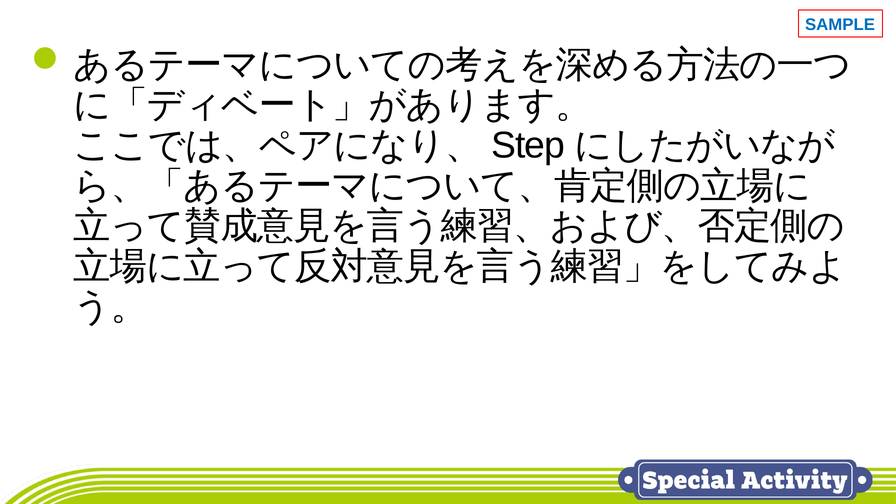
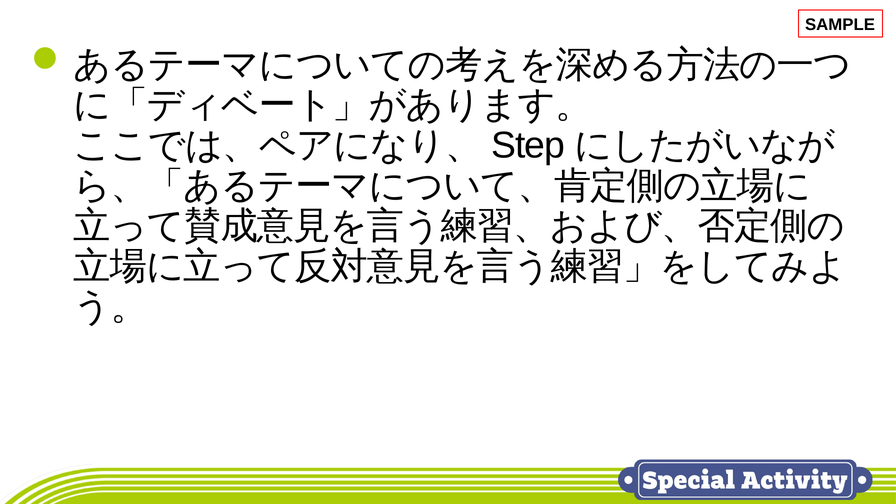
SAMPLE colour: blue -> black
